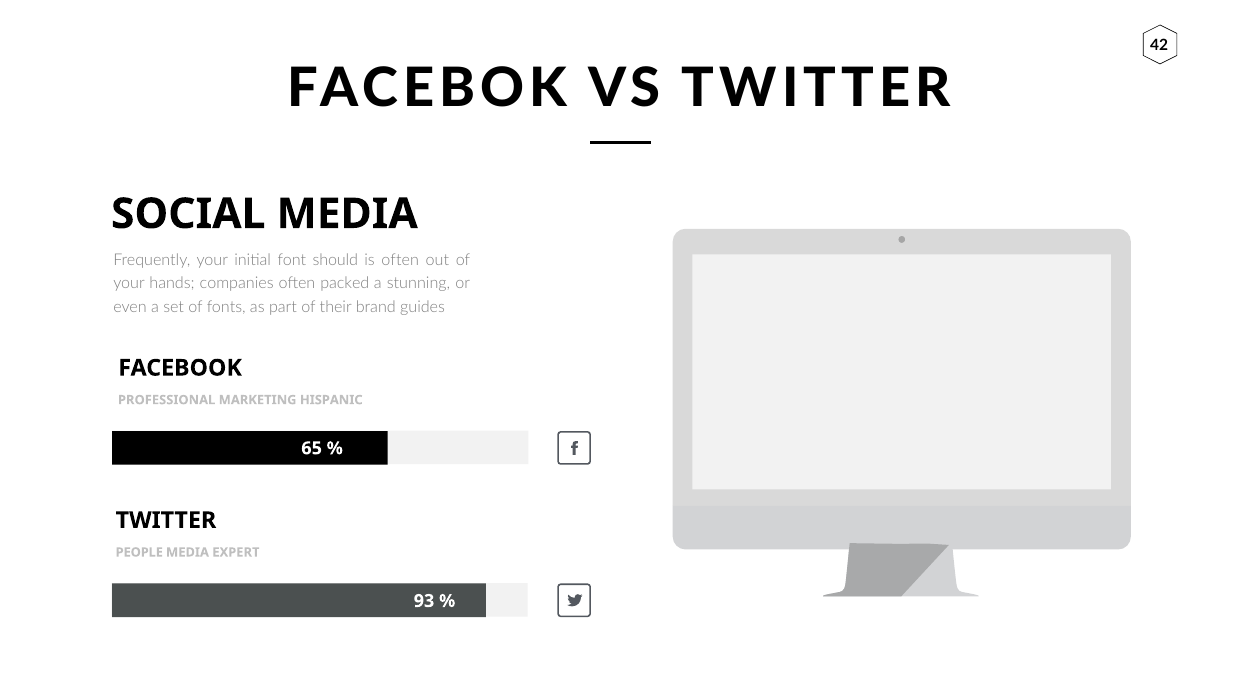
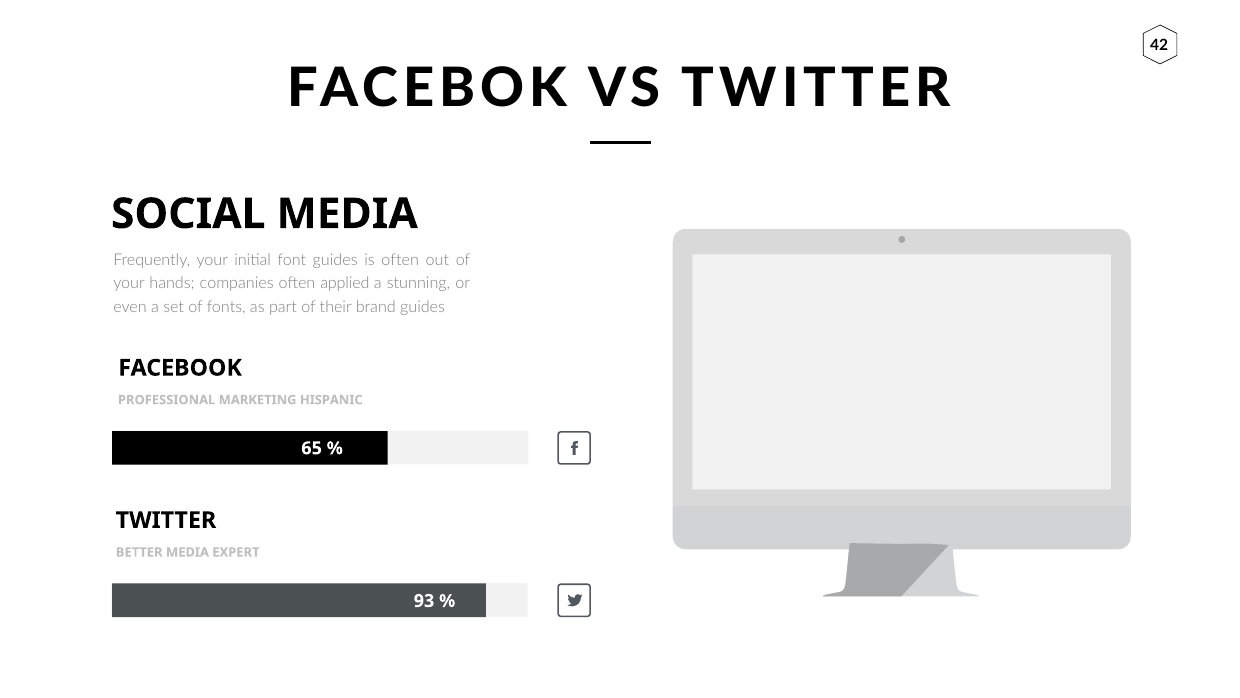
font should: should -> guides
packed: packed -> applied
PEOPLE: PEOPLE -> BETTER
